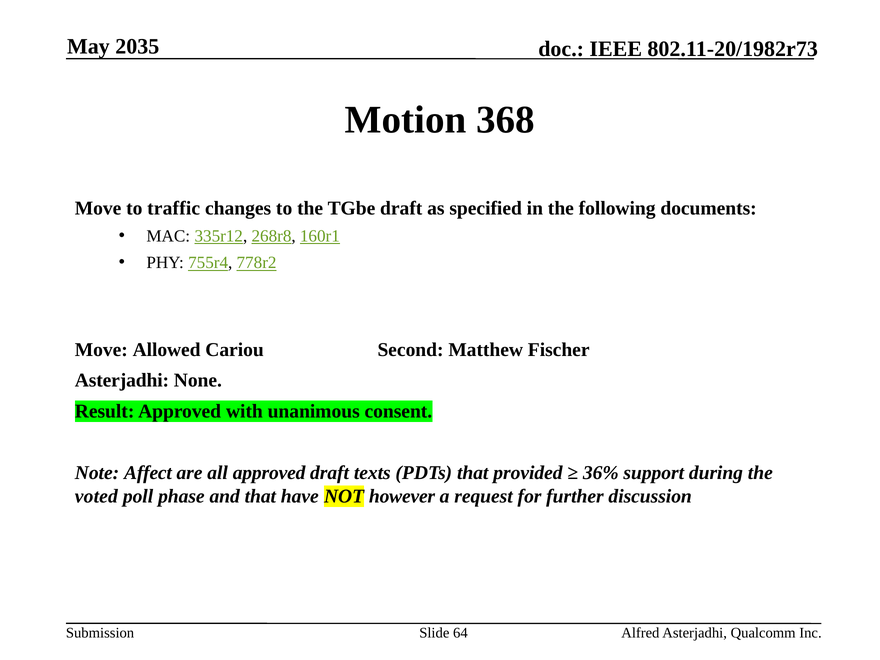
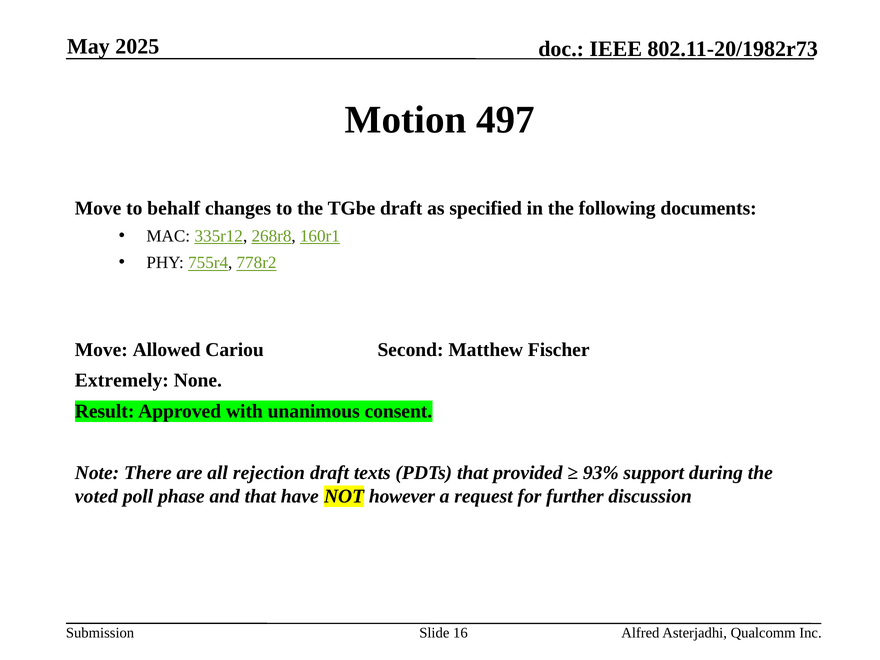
2035: 2035 -> 2025
368: 368 -> 497
traffic: traffic -> behalf
Asterjadhi at (122, 381): Asterjadhi -> Extremely
Affect: Affect -> There
all approved: approved -> rejection
36%: 36% -> 93%
64: 64 -> 16
